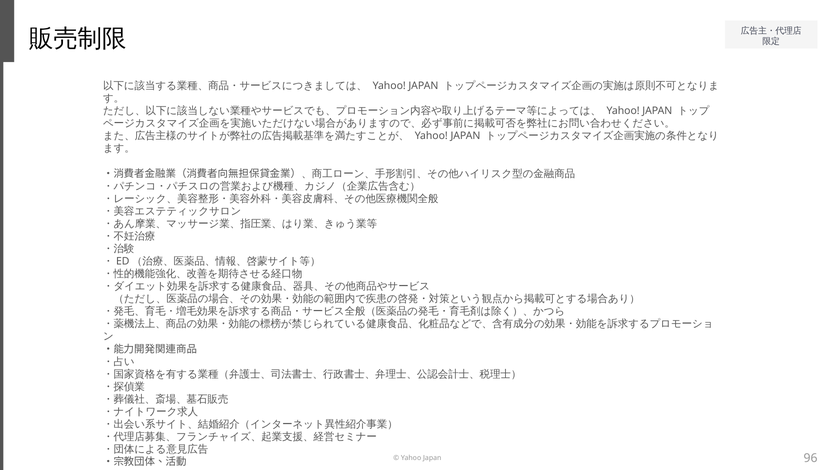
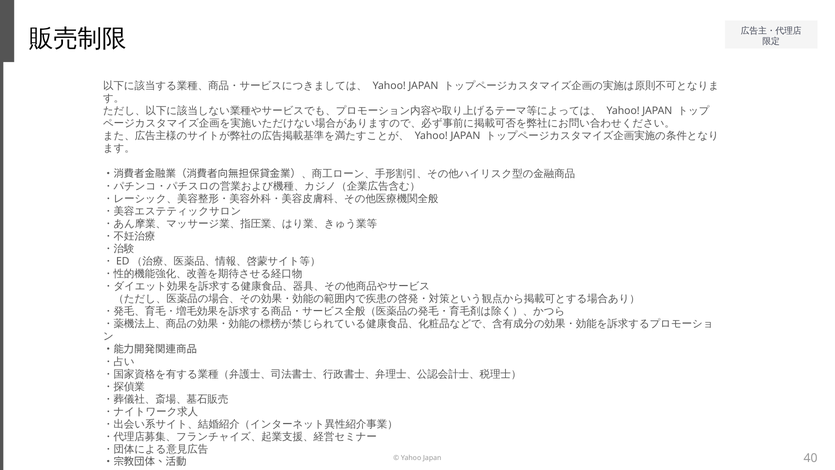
96: 96 -> 40
